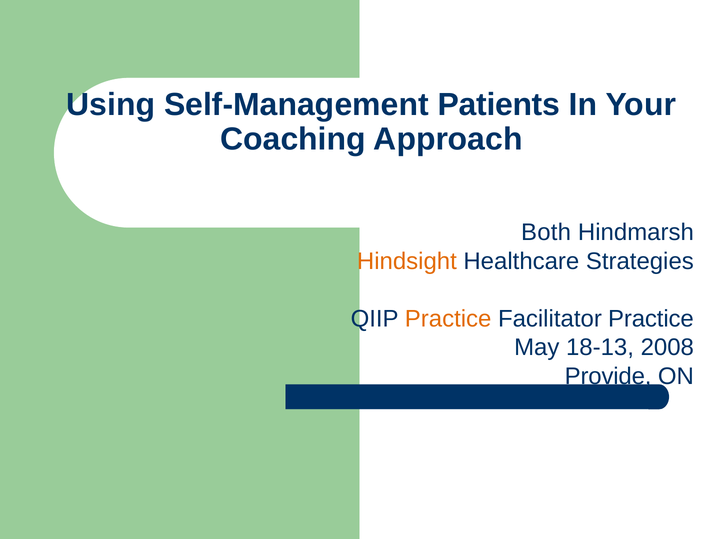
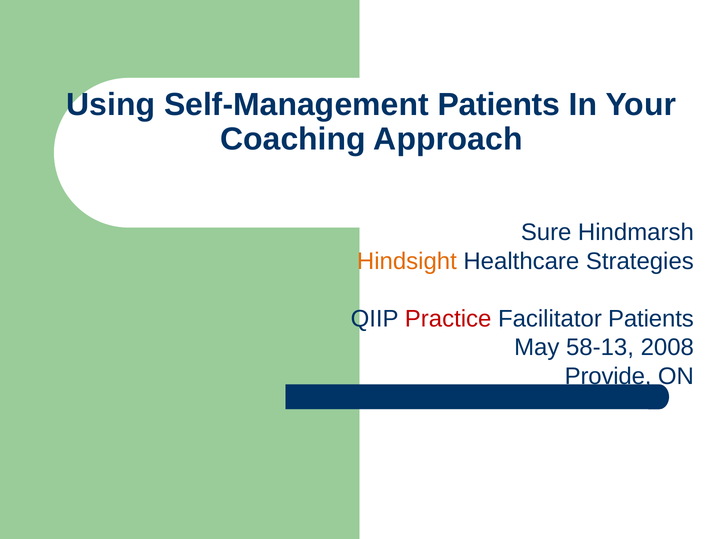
Both: Both -> Sure
Practice at (448, 319) colour: orange -> red
Facilitator Practice: Practice -> Patients
18-13: 18-13 -> 58-13
